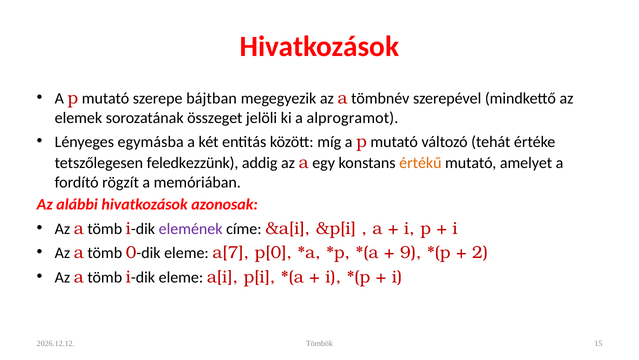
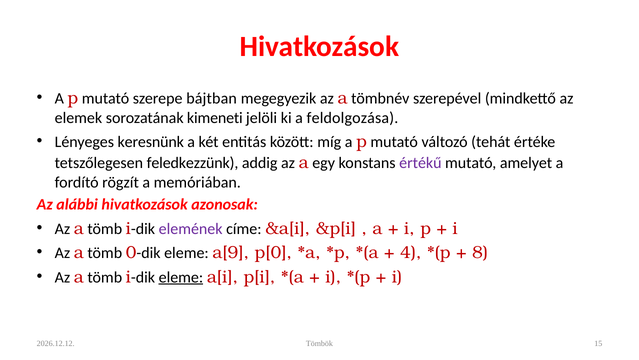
összeget: összeget -> kimeneti
alprogramot: alprogramot -> feldolgozása
egymásba: egymásba -> keresnünk
értékű colour: orange -> purple
a[7: a[7 -> a[9
9: 9 -> 4
2: 2 -> 8
eleme at (181, 277) underline: none -> present
